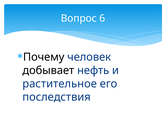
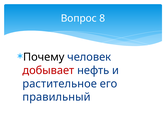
6: 6 -> 8
добывает colour: black -> red
последствия: последствия -> правильный
